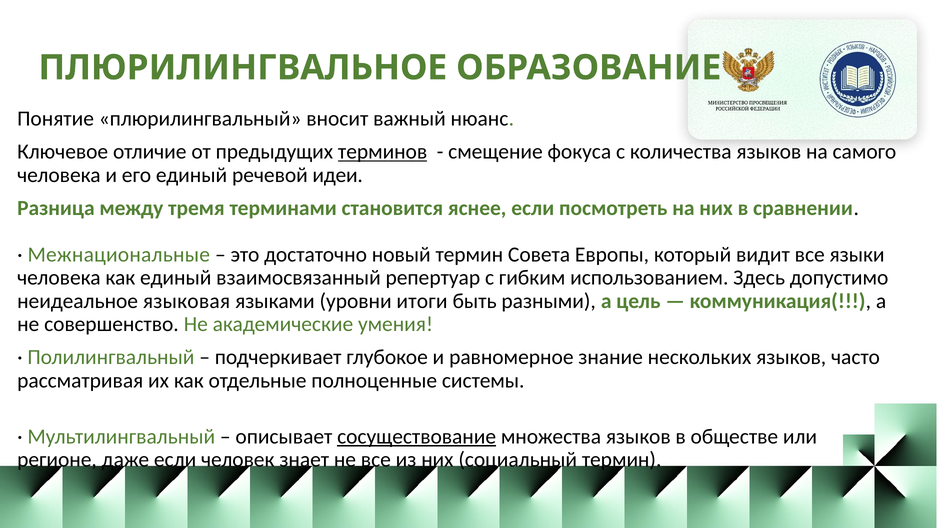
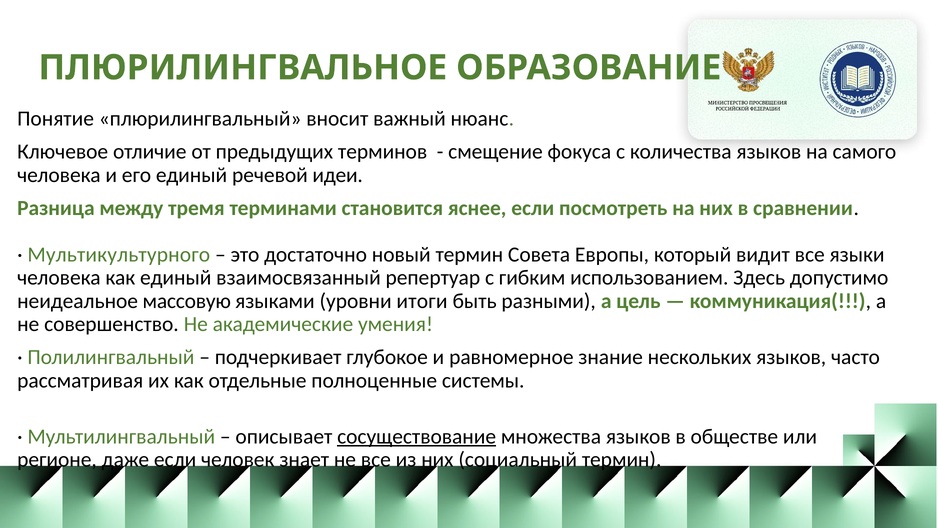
терминов underline: present -> none
Межнациональные: Межнациональные -> Мультикультурного
языковая: языковая -> массовую
